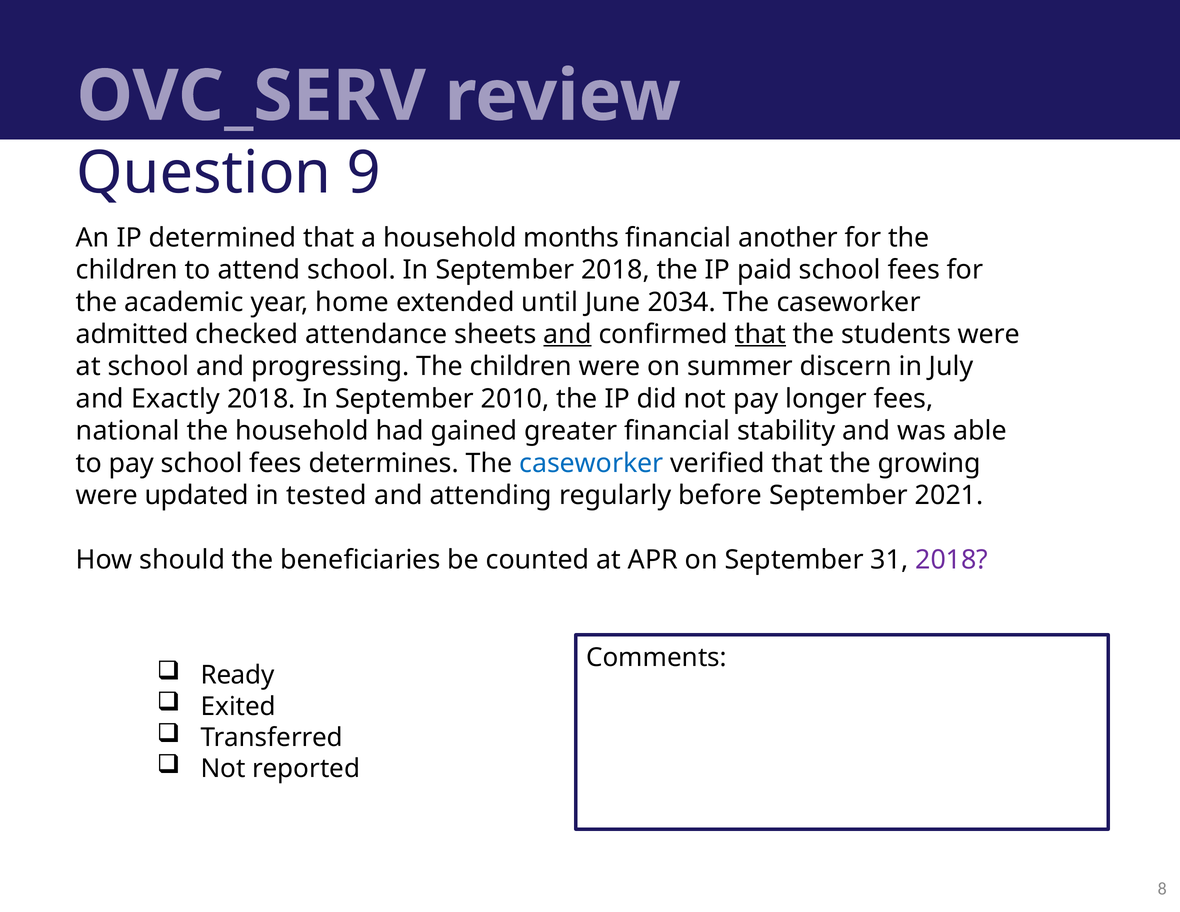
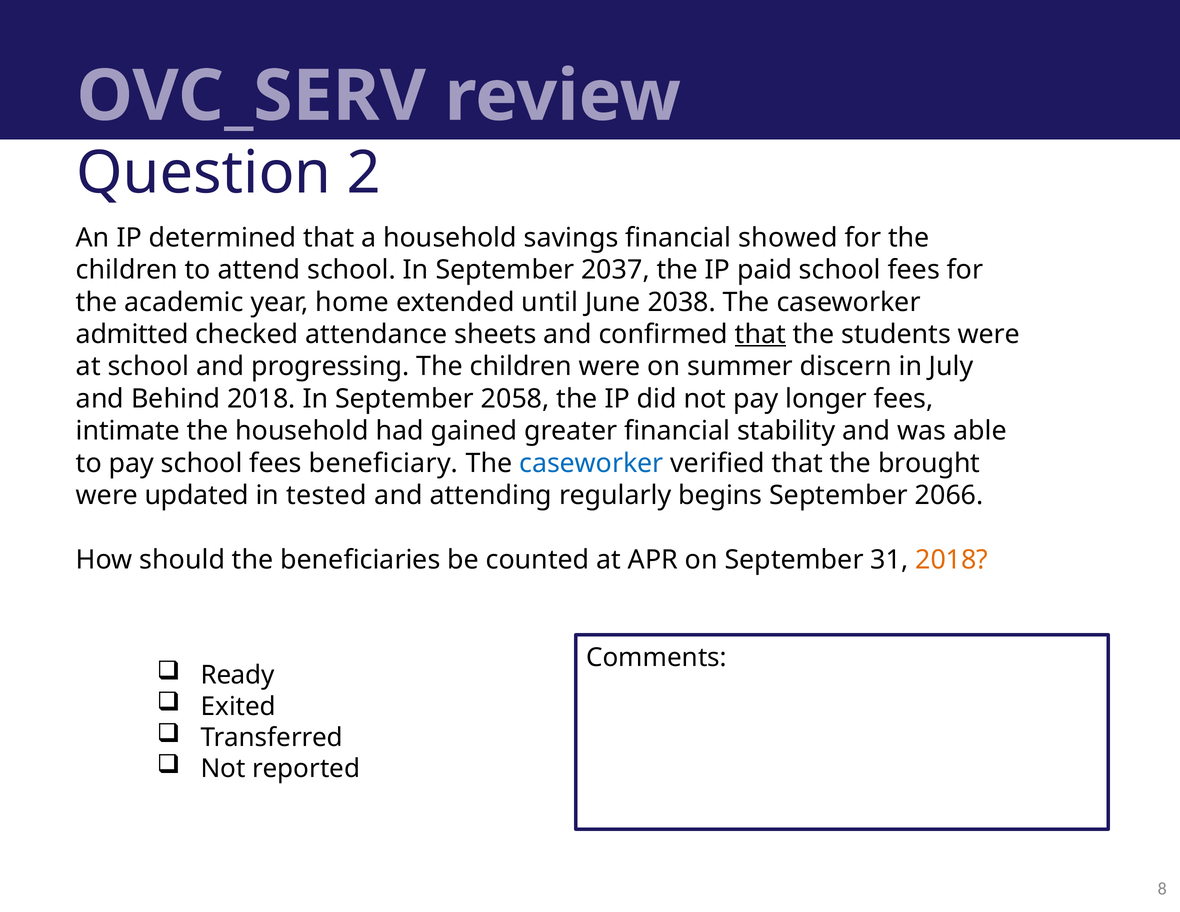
9: 9 -> 2
months: months -> savings
another: another -> showed
September 2018: 2018 -> 2037
2034: 2034 -> 2038
and at (567, 334) underline: present -> none
Exactly: Exactly -> Behind
2010: 2010 -> 2058
national: national -> intimate
determines: determines -> beneficiary
growing: growing -> brought
before: before -> begins
2021: 2021 -> 2066
2018 at (952, 560) colour: purple -> orange
